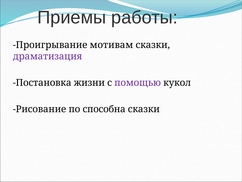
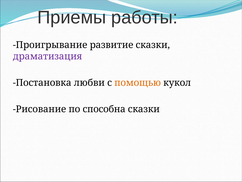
мотивам: мотивам -> развитие
жизни: жизни -> любви
помощью colour: purple -> orange
